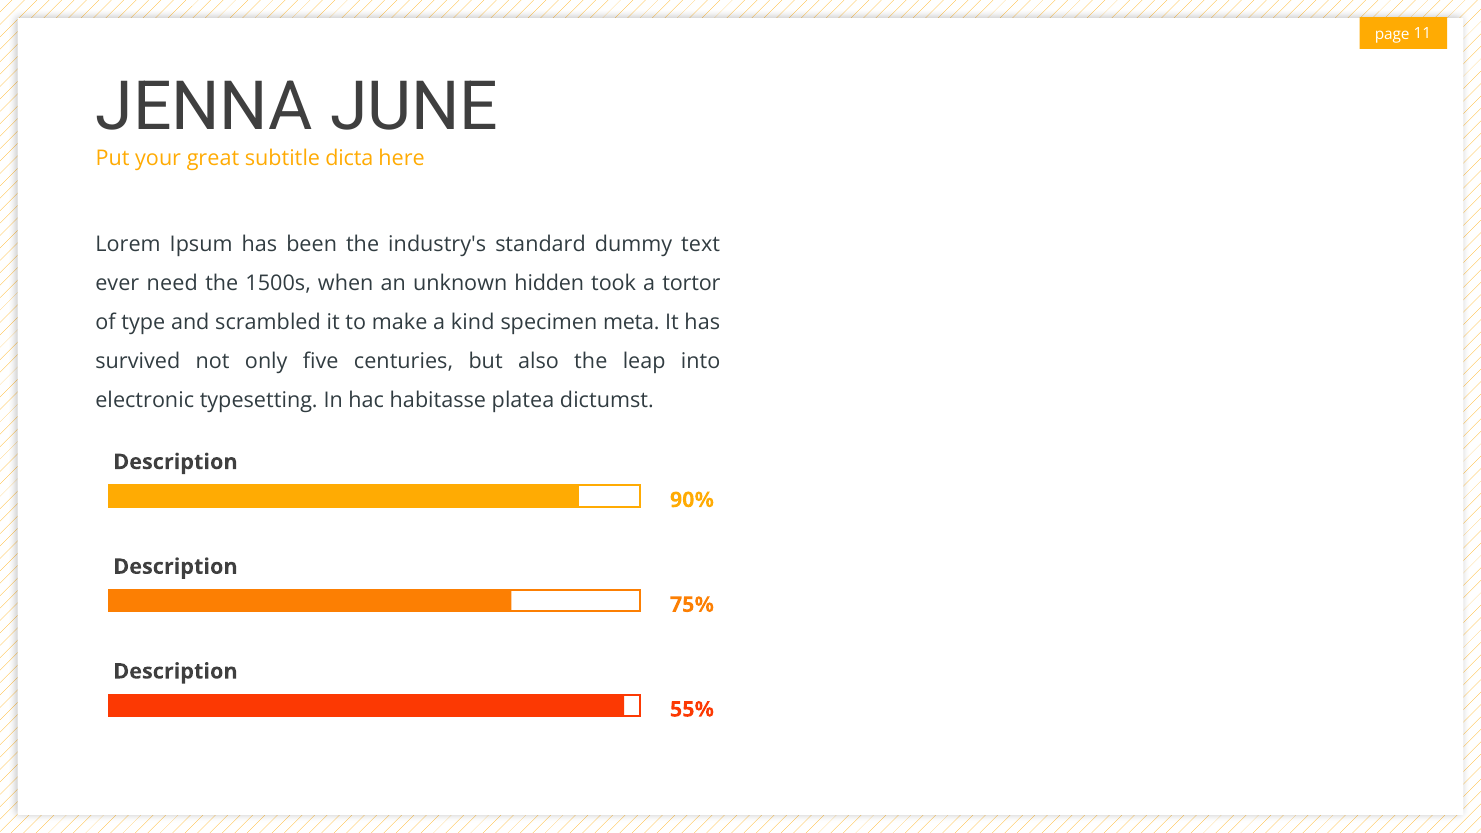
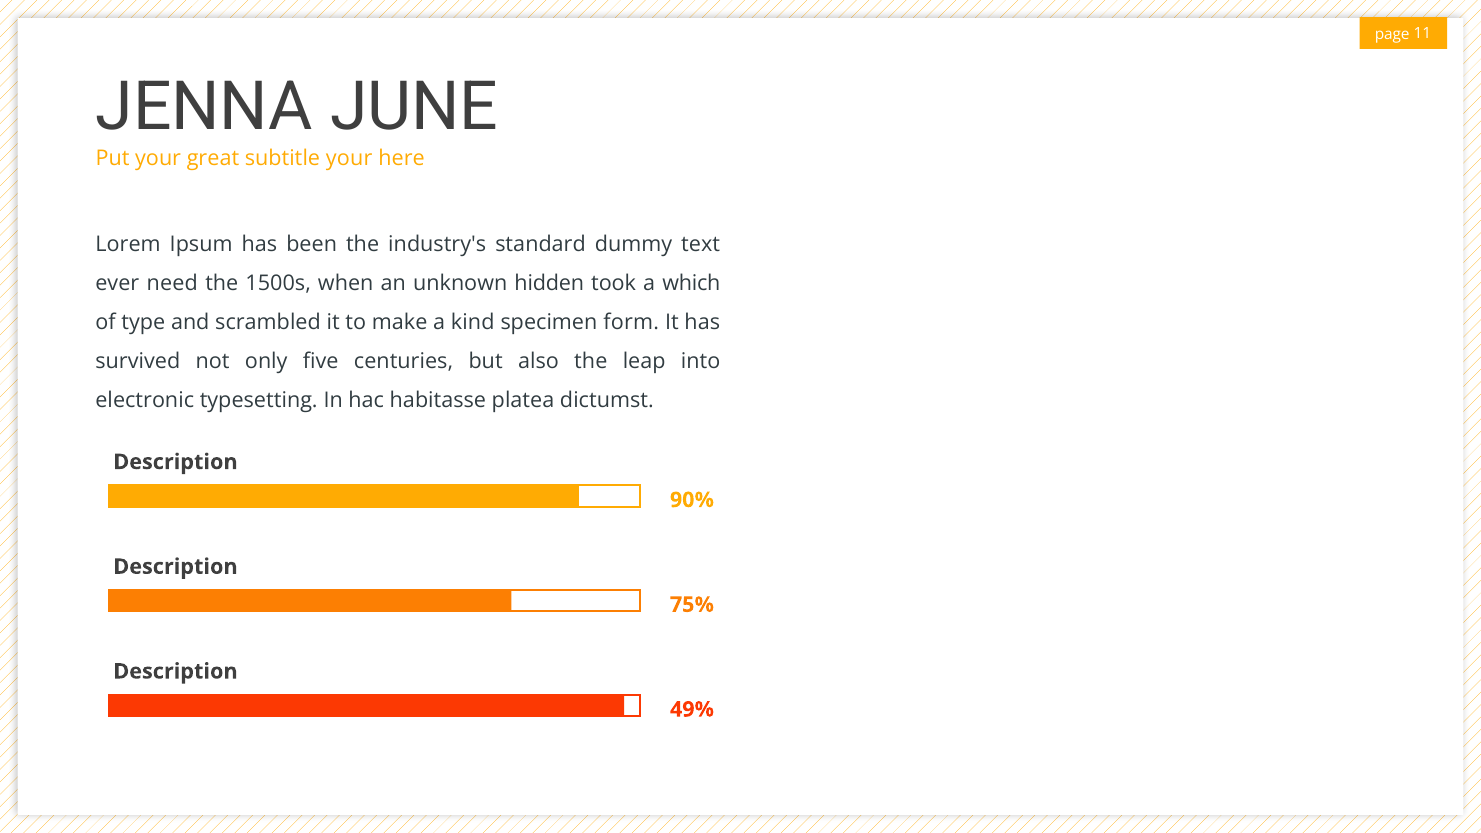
subtitle dicta: dicta -> your
tortor: tortor -> which
meta: meta -> form
55%: 55% -> 49%
